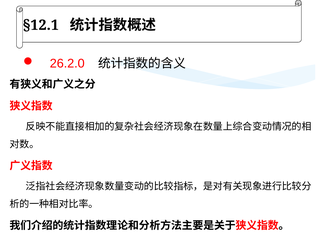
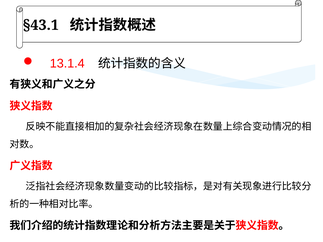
§12.1: §12.1 -> §43.1
26.2.0: 26.2.0 -> 13.1.4
